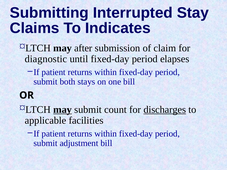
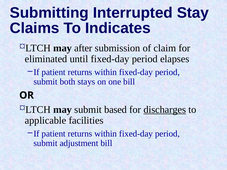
diagnostic: diagnostic -> eliminated
may at (63, 110) underline: present -> none
count: count -> based
